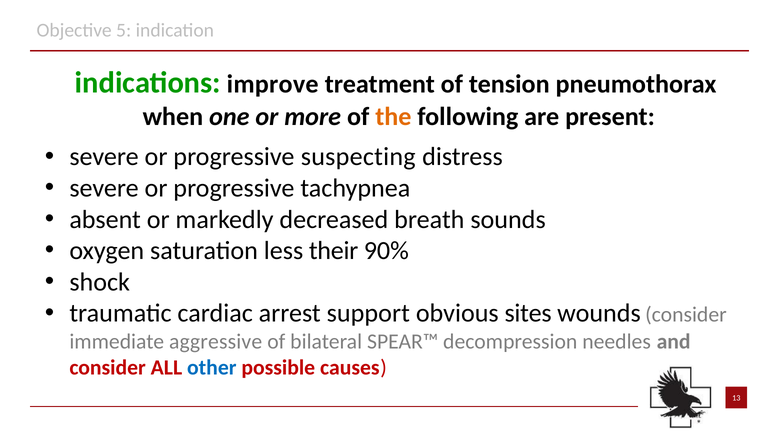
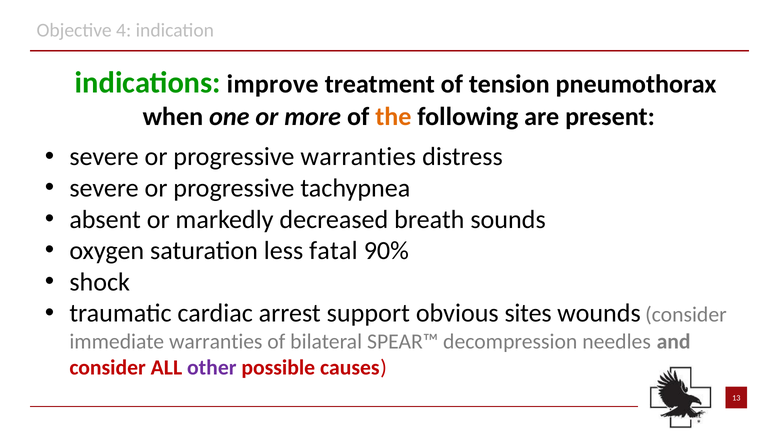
5: 5 -> 4
progressive suspecting: suspecting -> warranties
their: their -> fatal
immediate aggressive: aggressive -> warranties
other colour: blue -> purple
